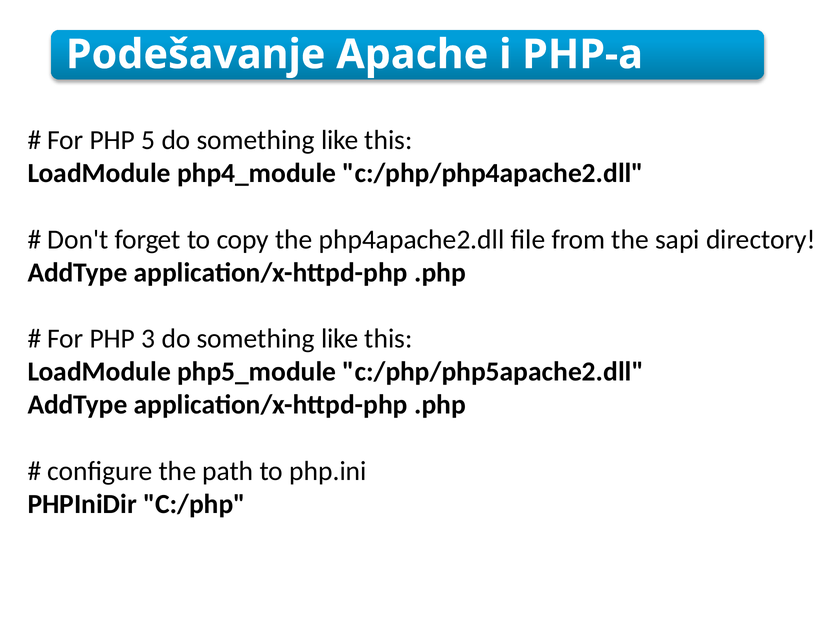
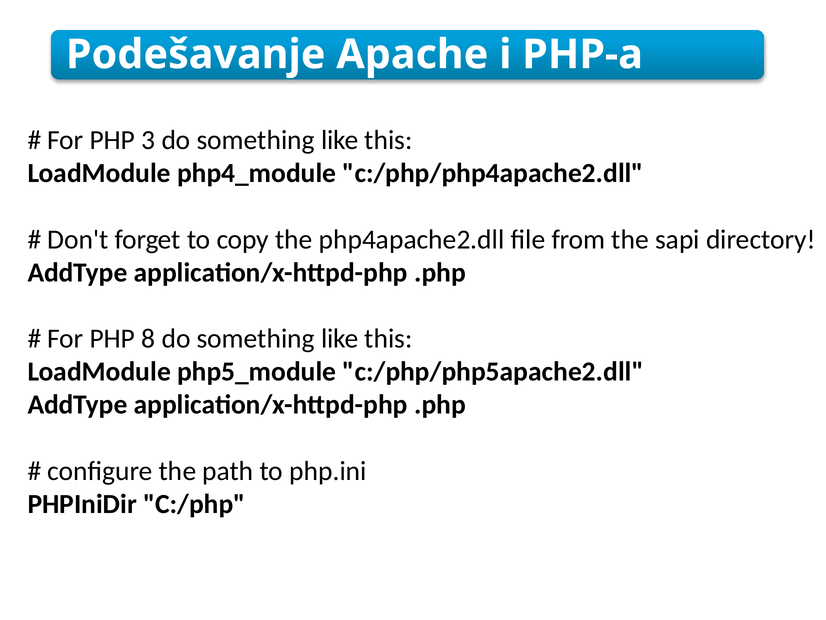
5: 5 -> 3
3: 3 -> 8
